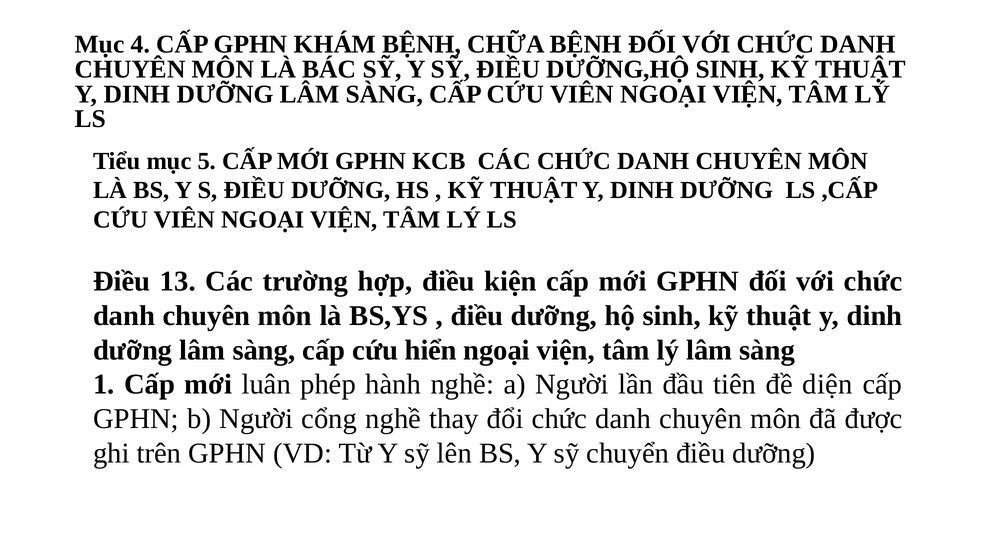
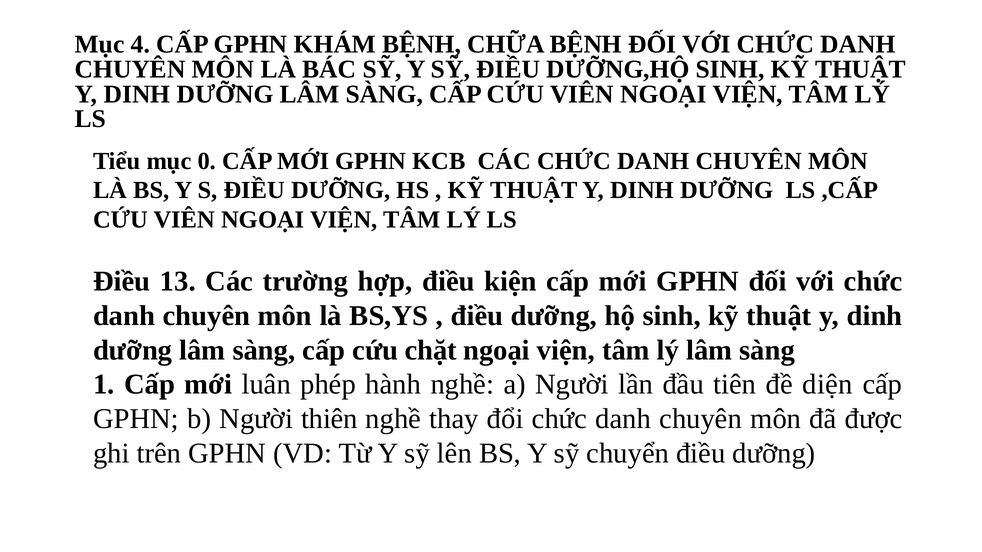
5: 5 -> 0
hiển: hiển -> chặt
cổng: cổng -> thiên
